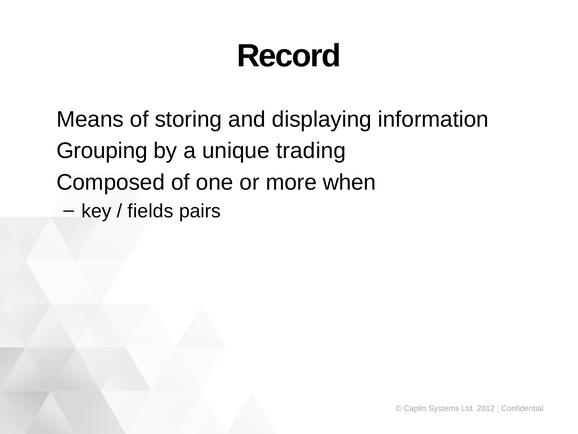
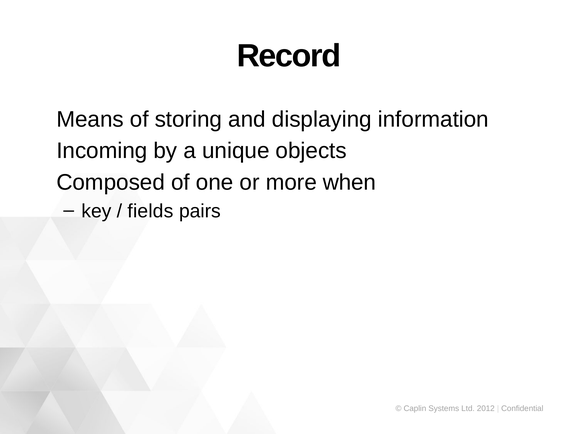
Grouping: Grouping -> Incoming
trading: trading -> objects
